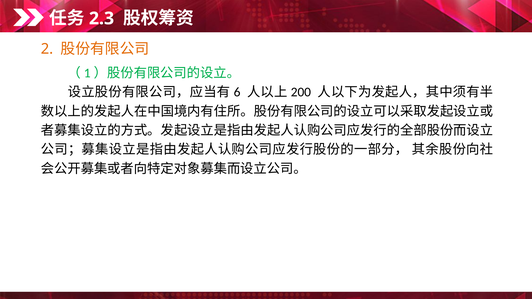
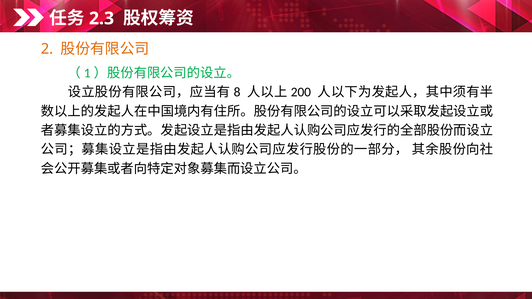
6: 6 -> 8
